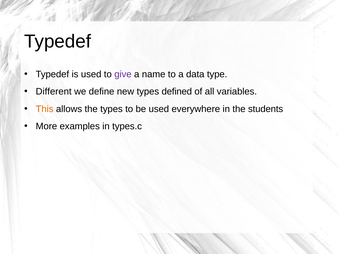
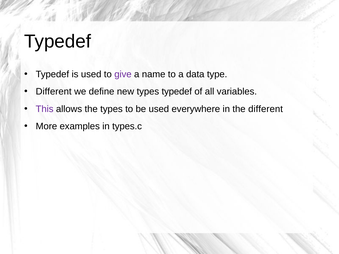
types defined: defined -> typedef
This colour: orange -> purple
the students: students -> different
